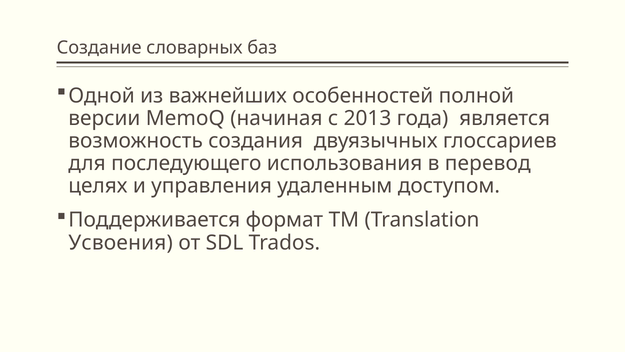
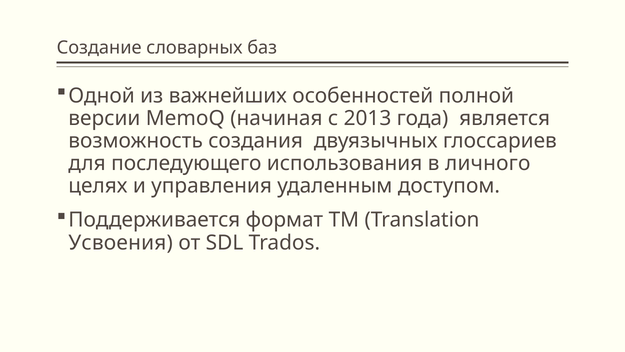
перевод: перевод -> личного
